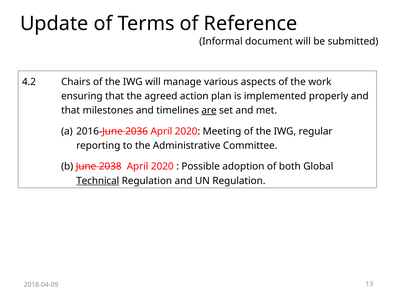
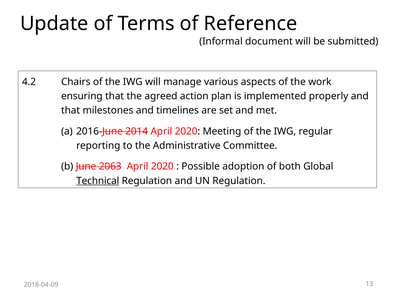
are underline: present -> none
2036: 2036 -> 2014
2038: 2038 -> 2063
